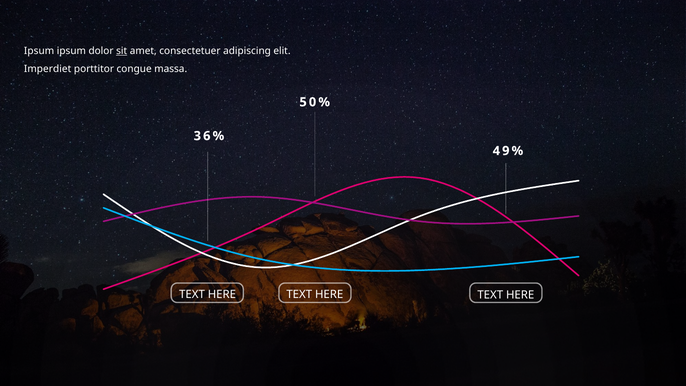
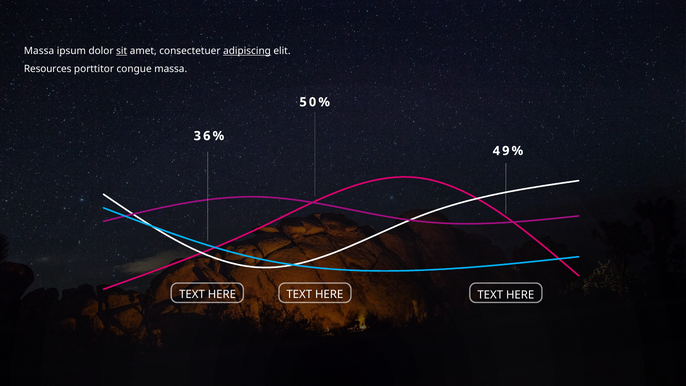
Ipsum at (39, 51): Ipsum -> Massa
adipiscing underline: none -> present
Imperdiet: Imperdiet -> Resources
